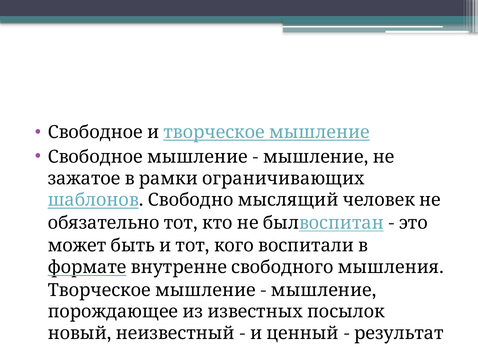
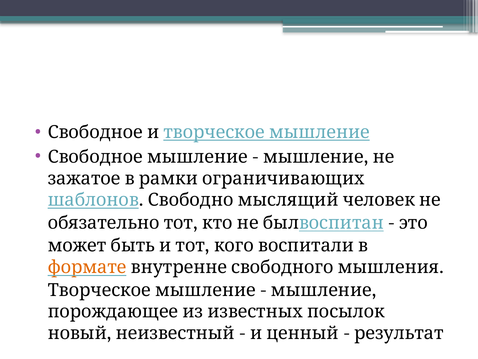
формате colour: black -> orange
